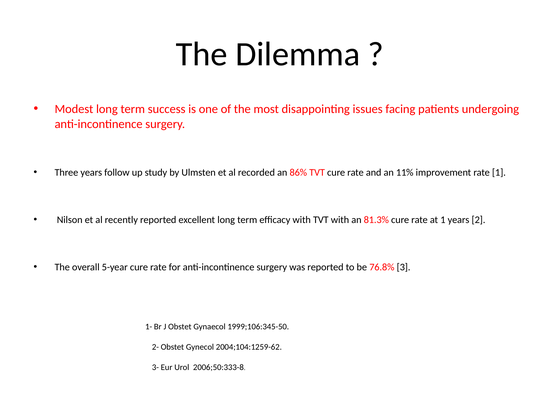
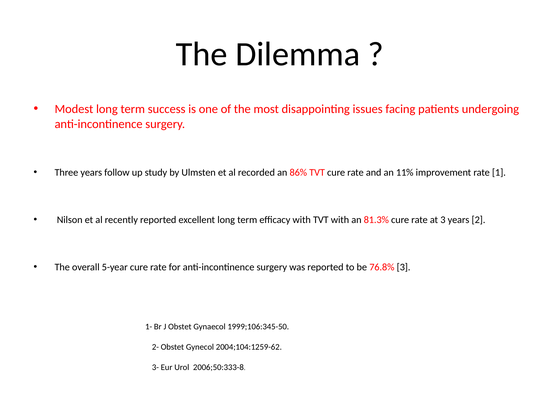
at 1: 1 -> 3
